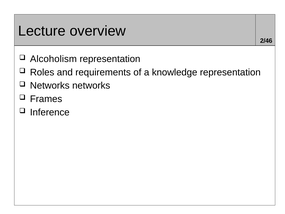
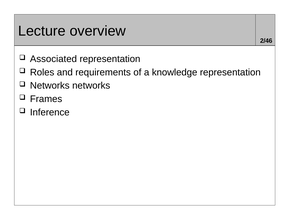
Alcoholism: Alcoholism -> Associated
